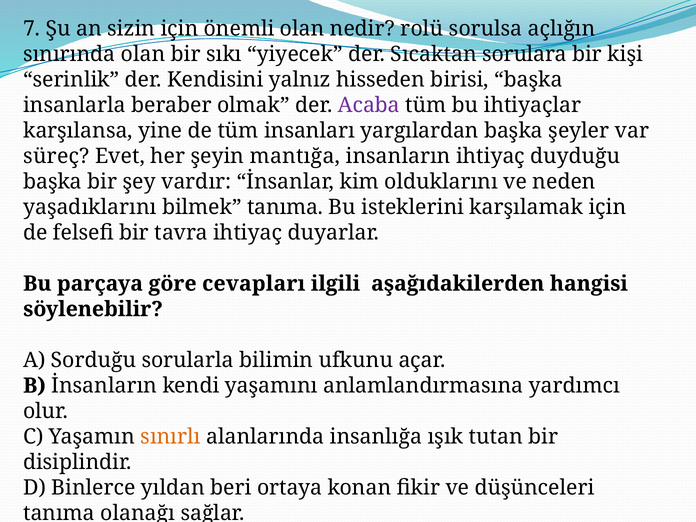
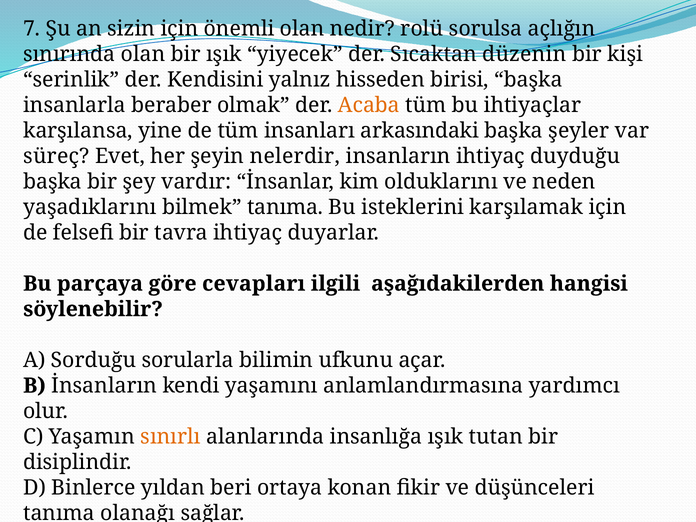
bir sıkı: sıkı -> ışık
sorulara: sorulara -> düzenin
Acaba colour: purple -> orange
yargılardan: yargılardan -> arkasındaki
mantığa: mantığa -> nelerdir
